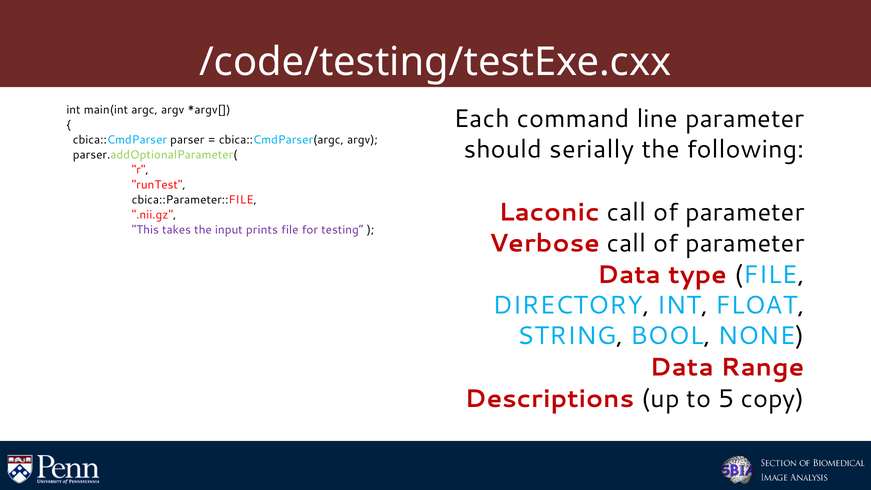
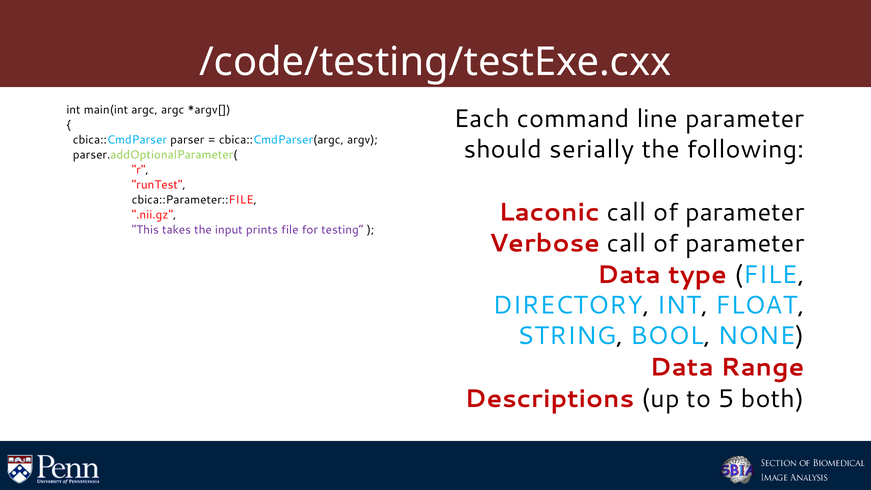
argc argv: argv -> argc
copy: copy -> both
